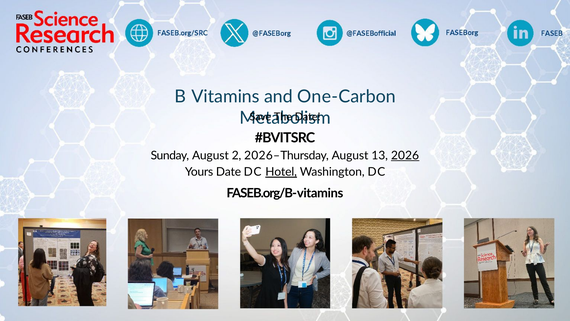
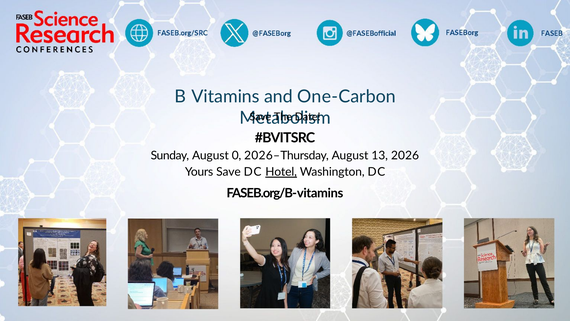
2: 2 -> 0
2026 underline: present -> none
Yours Date: Date -> Save
